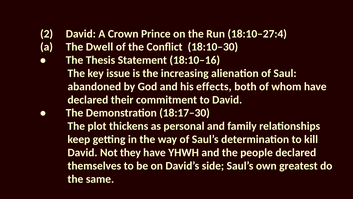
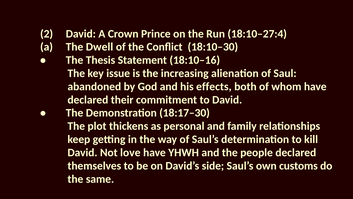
they: they -> love
greatest: greatest -> customs
